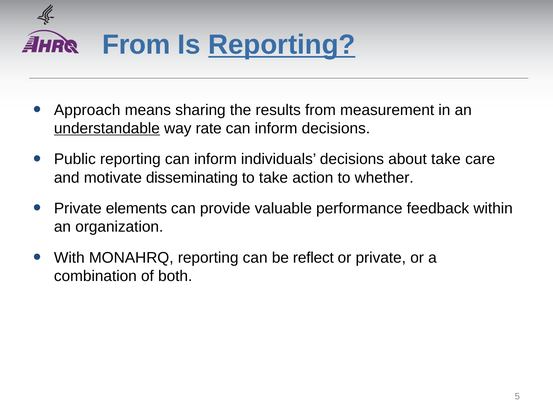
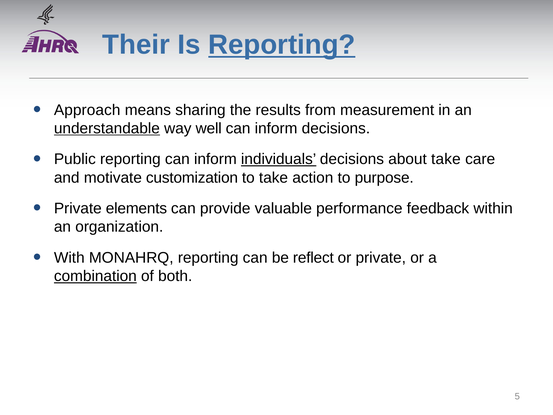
From at (136, 45): From -> Their
rate: rate -> well
individuals underline: none -> present
disseminating: disseminating -> customization
whether: whether -> purpose
combination underline: none -> present
